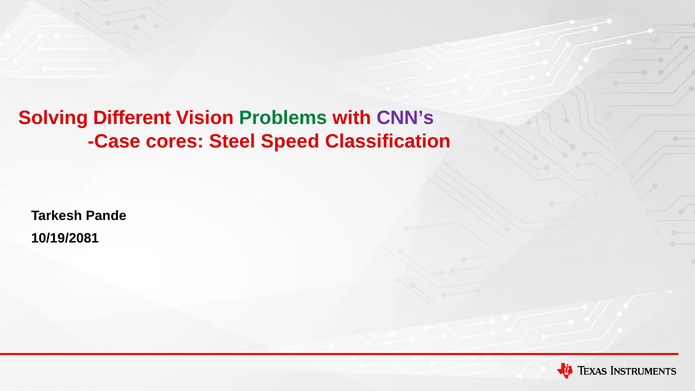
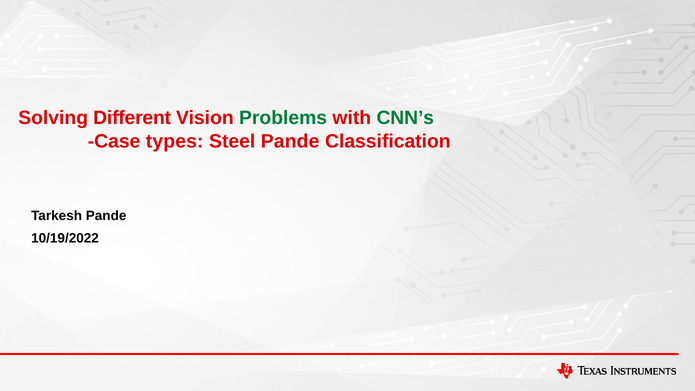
CNN’s colour: purple -> green
cores: cores -> types
Steel Speed: Speed -> Pande
10/19/2081: 10/19/2081 -> 10/19/2022
